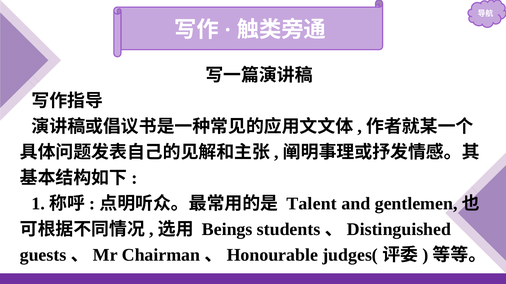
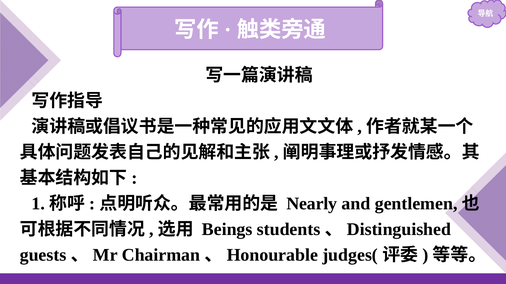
Talent: Talent -> Nearly
